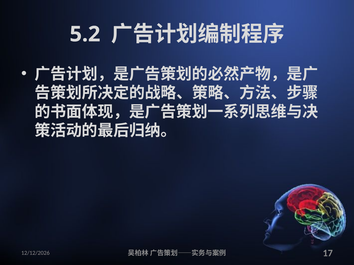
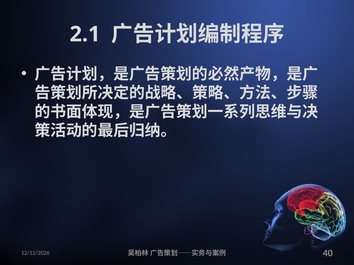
5.2: 5.2 -> 2.1
17: 17 -> 40
